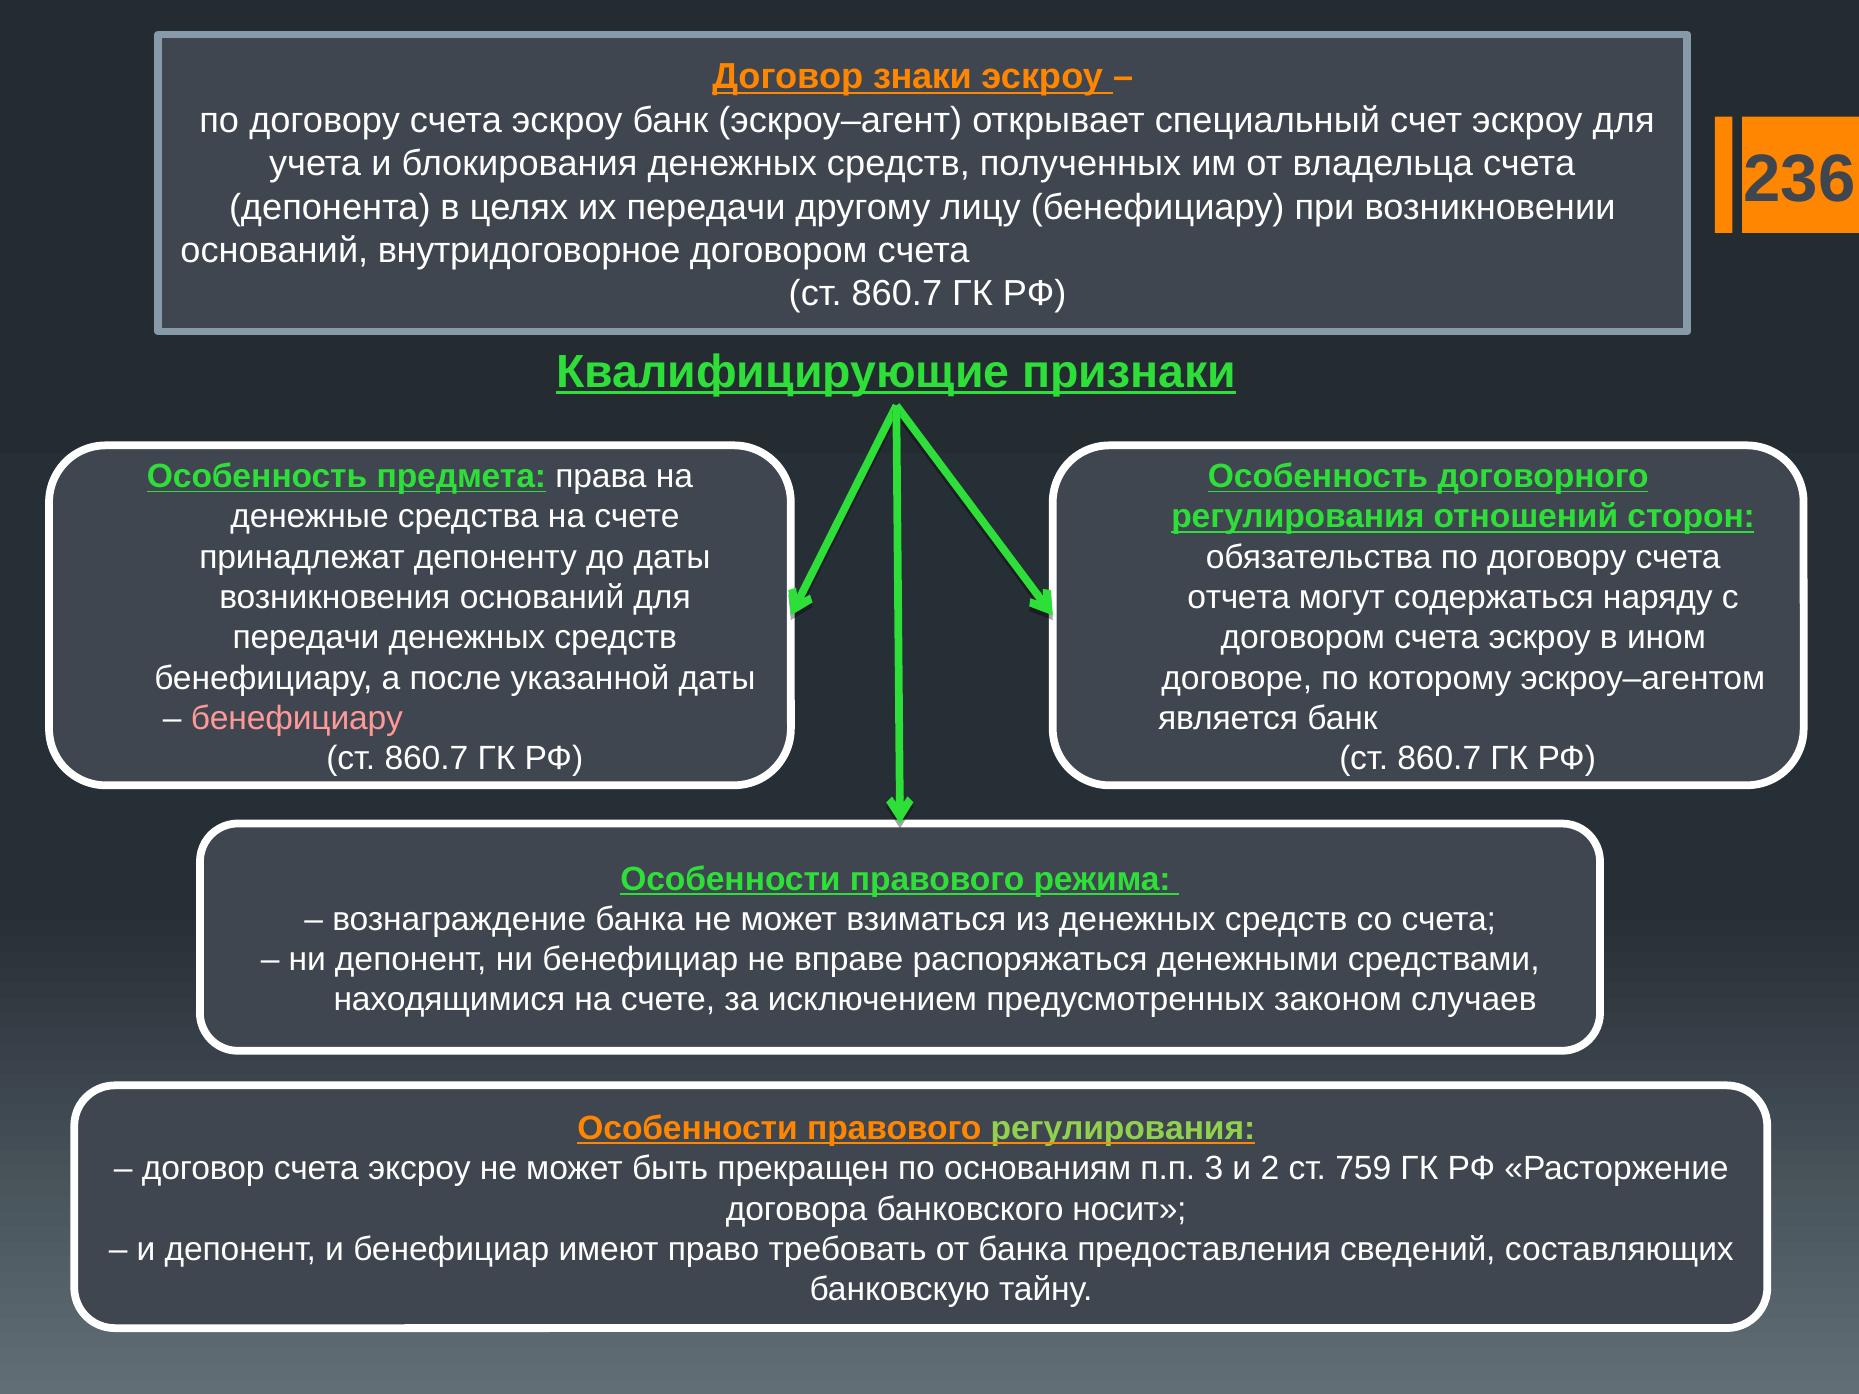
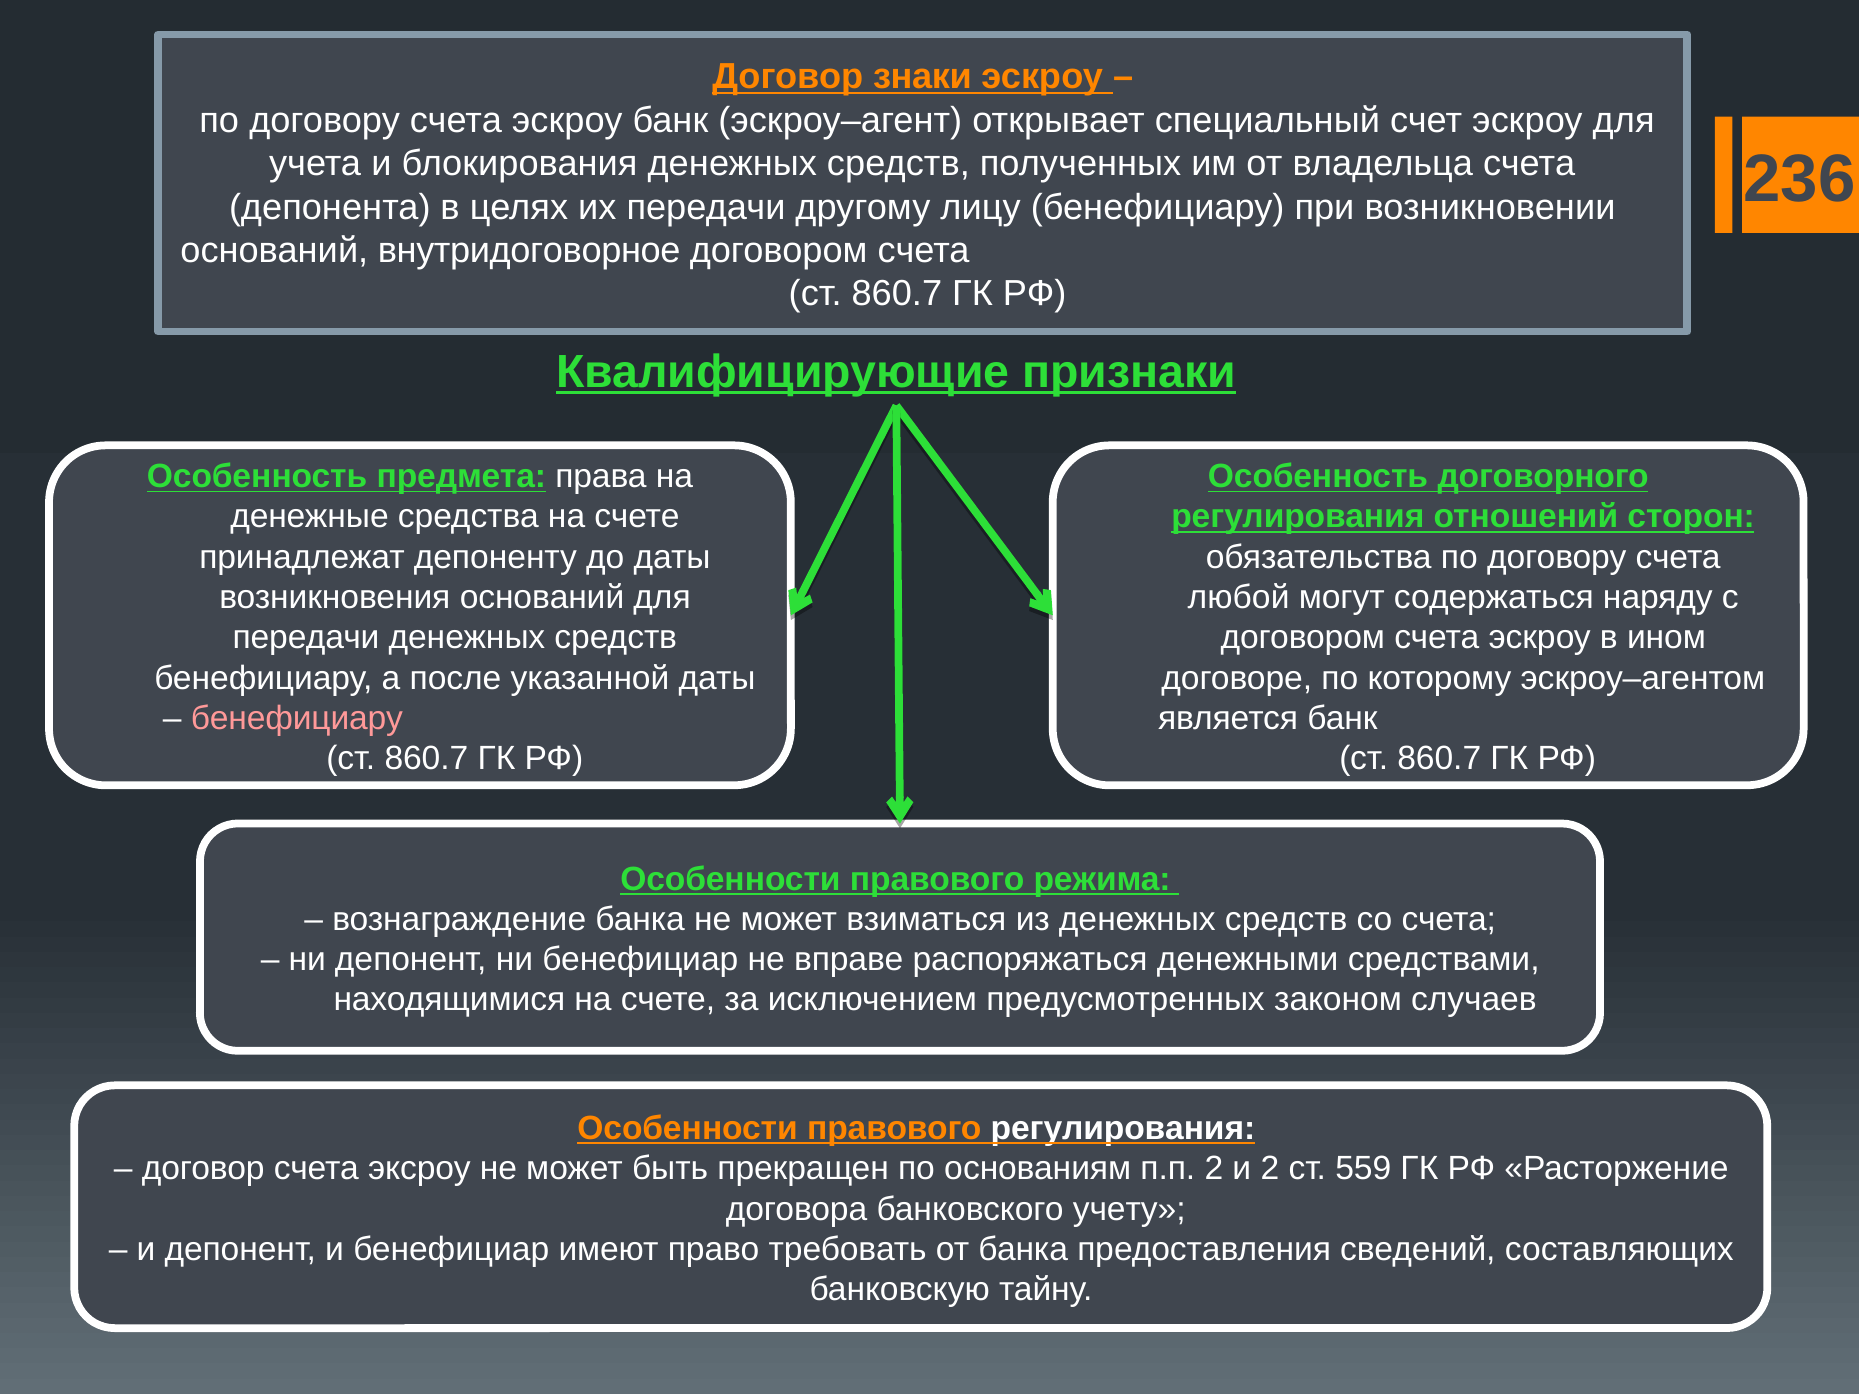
отчета: отчета -> любой
регулирования at (1123, 1129) colour: light green -> white
п.п 3: 3 -> 2
759: 759 -> 559
носит: носит -> учету
